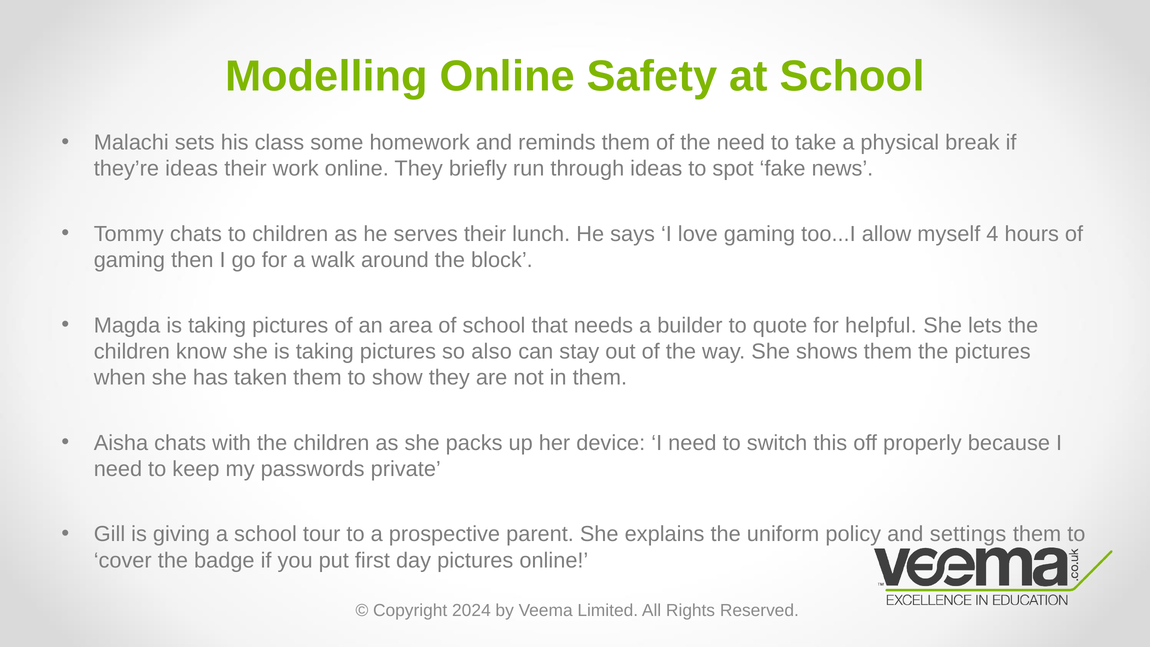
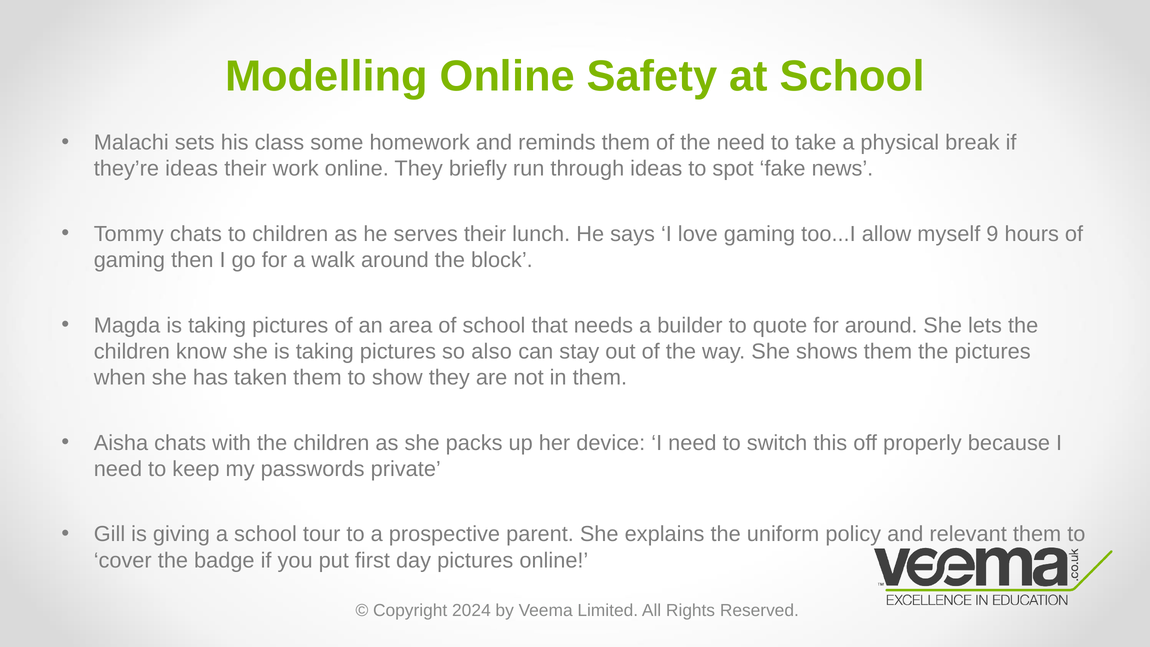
4: 4 -> 9
for helpful: helpful -> around
settings: settings -> relevant
